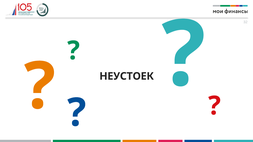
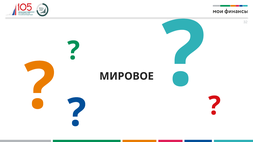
НЕУСТОЕК: НЕУСТОЕК -> МИРОВОЕ
